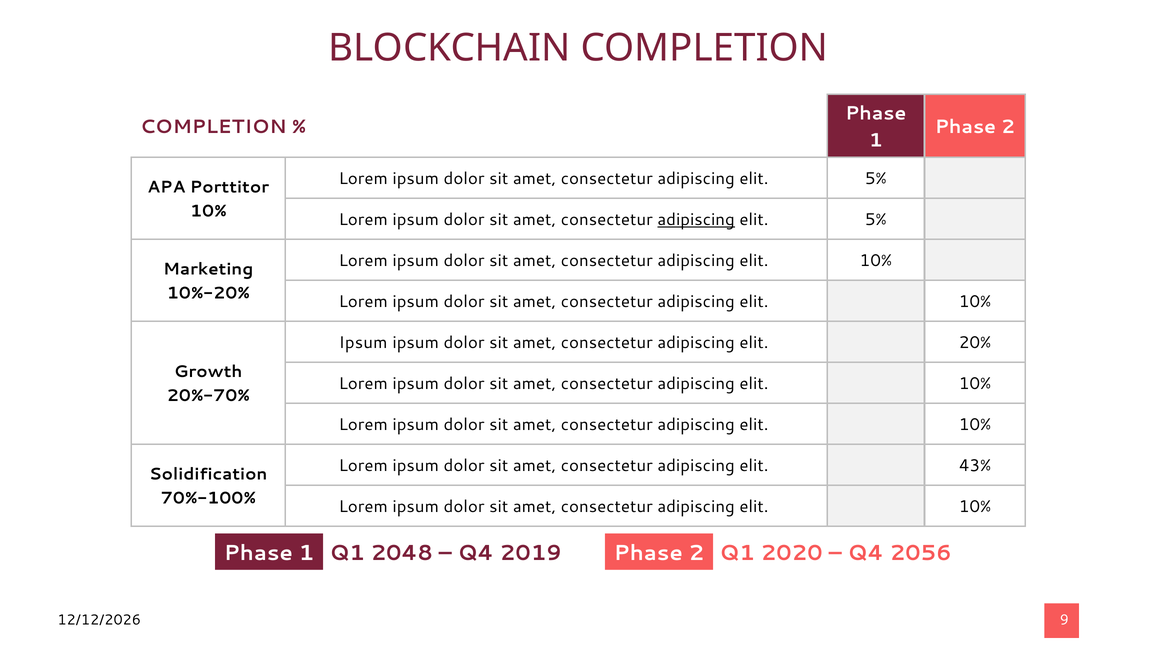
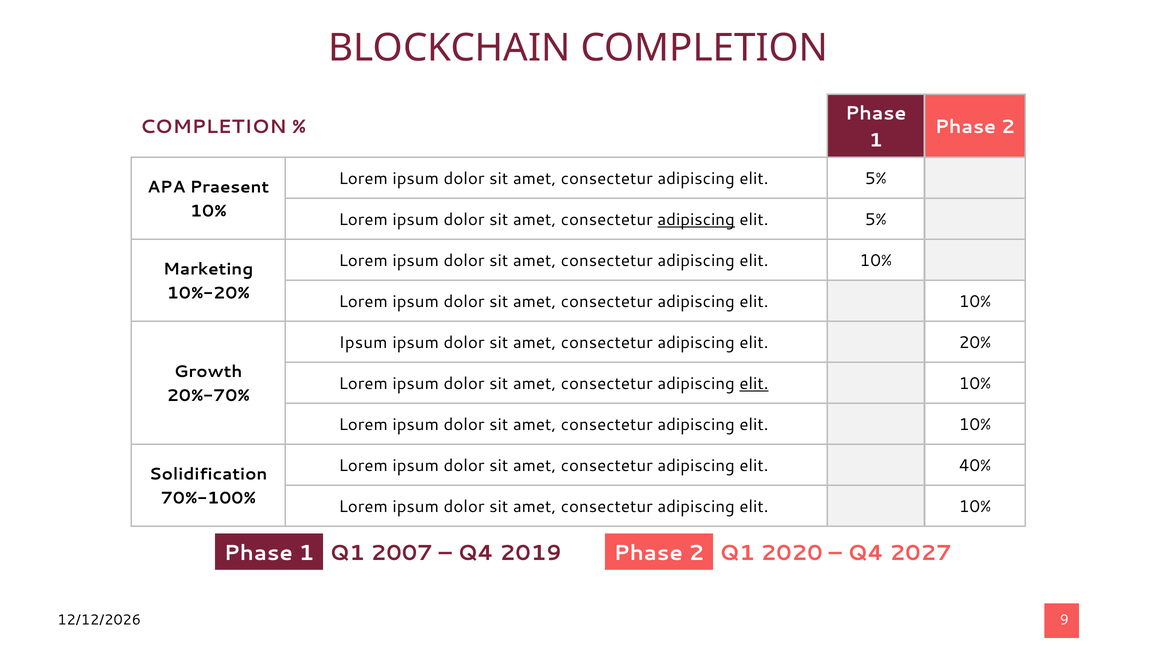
Porttitor: Porttitor -> Praesent
elit at (754, 384) underline: none -> present
43%: 43% -> 40%
2048: 2048 -> 2007
2056: 2056 -> 2027
